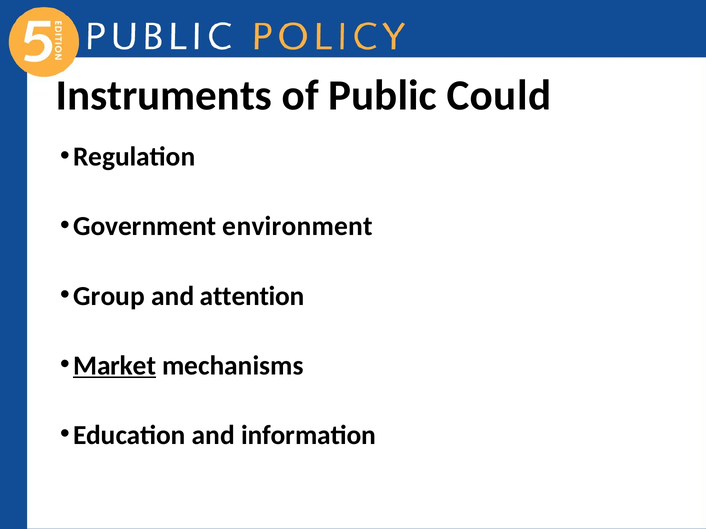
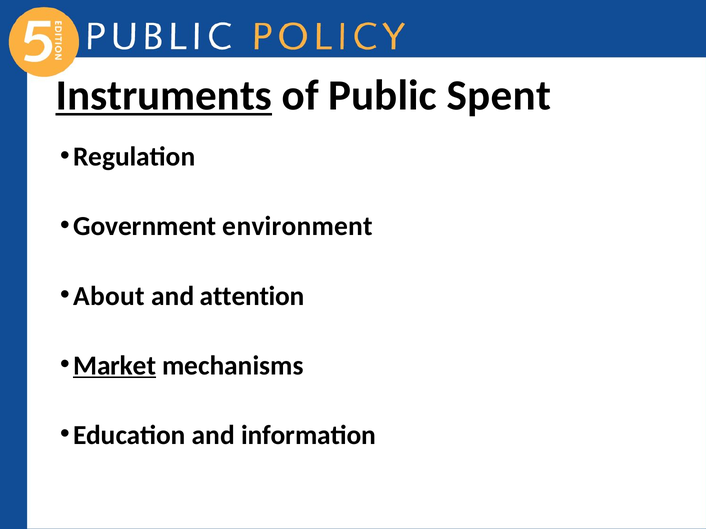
Instruments underline: none -> present
Could: Could -> Spent
Group: Group -> About
